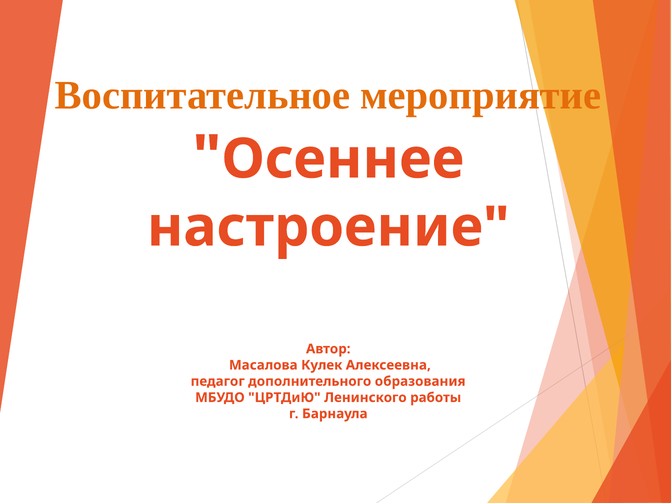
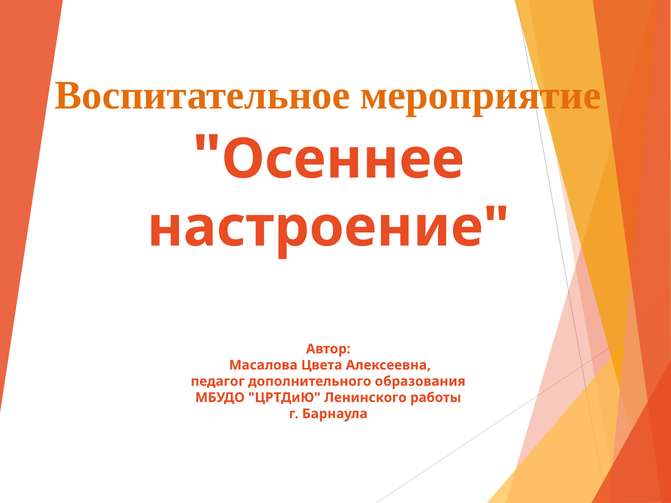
Кулек: Кулек -> Цвета
